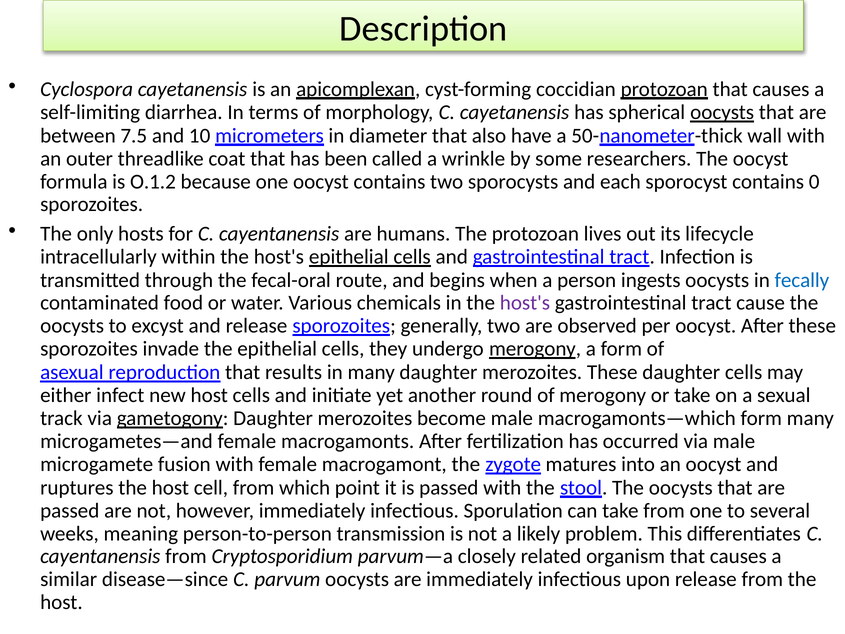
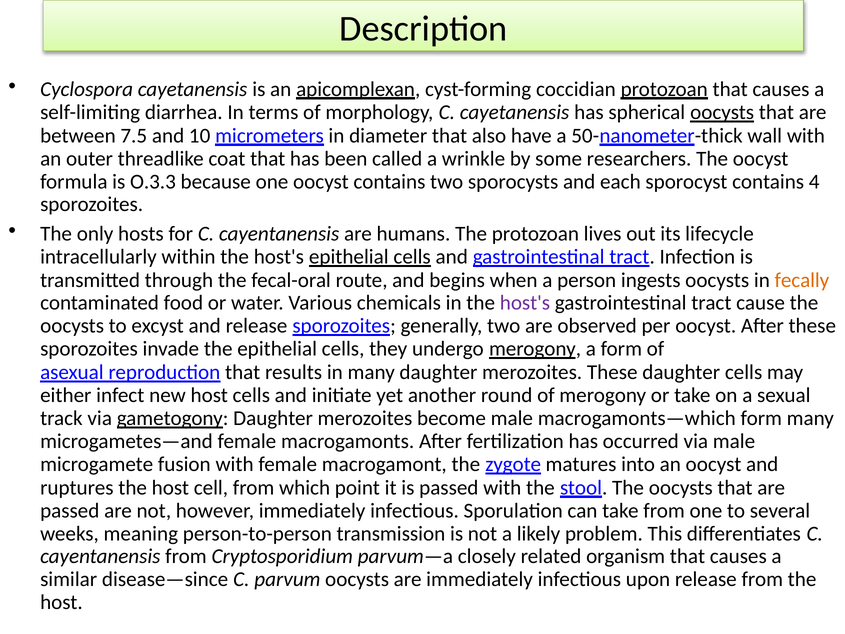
O.1.2: O.1.2 -> O.3.3
0: 0 -> 4
fecally colour: blue -> orange
